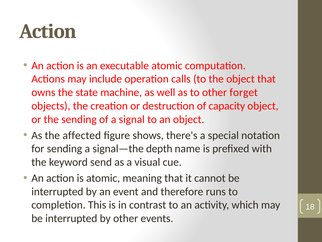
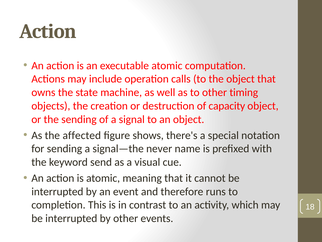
forget: forget -> timing
depth: depth -> never
